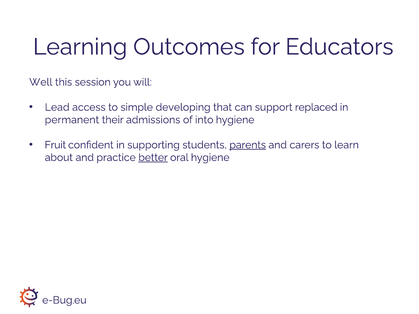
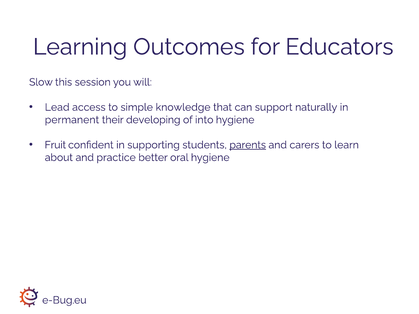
Well: Well -> Slow
developing: developing -> knowledge
replaced: replaced -> naturally
admissions: admissions -> developing
better underline: present -> none
